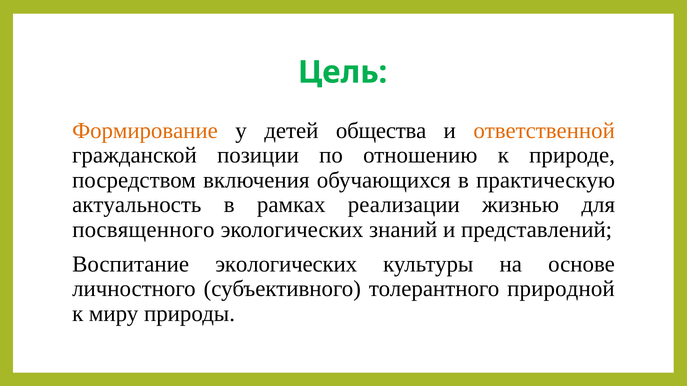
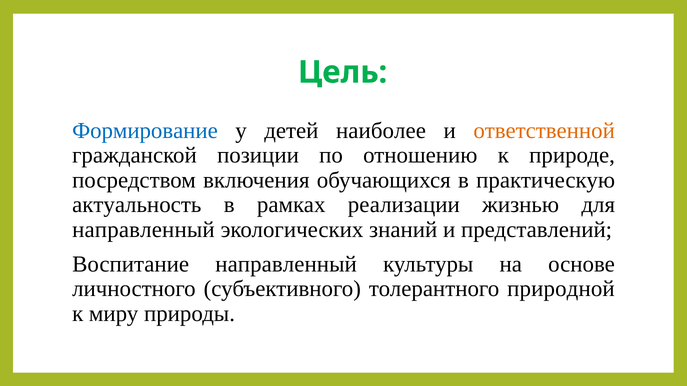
Формирование colour: orange -> blue
общества: общества -> наиболее
посвященного at (143, 230): посвященного -> направленный
Воспитание экологических: экологических -> направленный
